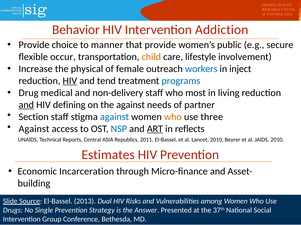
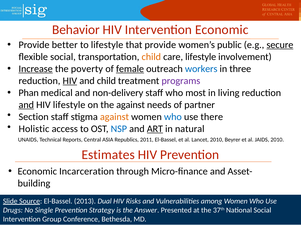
Intervention Addiction: Addiction -> Economic
choice: choice -> better
to manner: manner -> lifestyle
secure underline: none -> present
flexible occur: occur -> social
Increase underline: none -> present
physical: physical -> poverty
female underline: none -> present
inject: inject -> three
and tend: tend -> child
programs colour: blue -> purple
Drug: Drug -> Phan
HIV defining: defining -> lifestyle
against at (114, 117) colour: blue -> orange
who at (173, 117) colour: orange -> blue
three: three -> there
Against at (34, 129): Against -> Holistic
reflects: reflects -> natural
